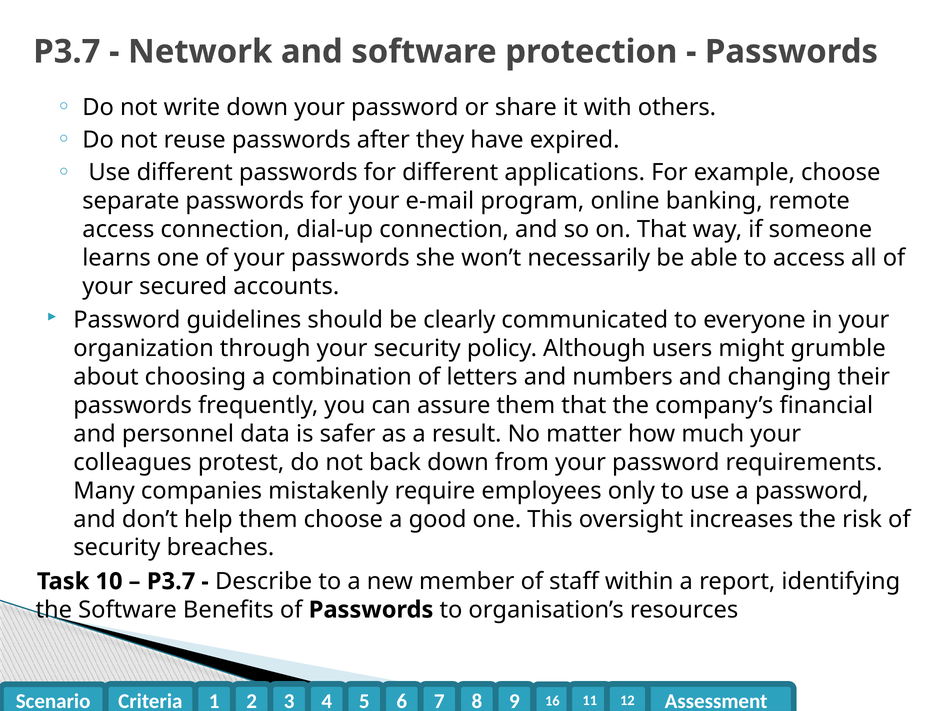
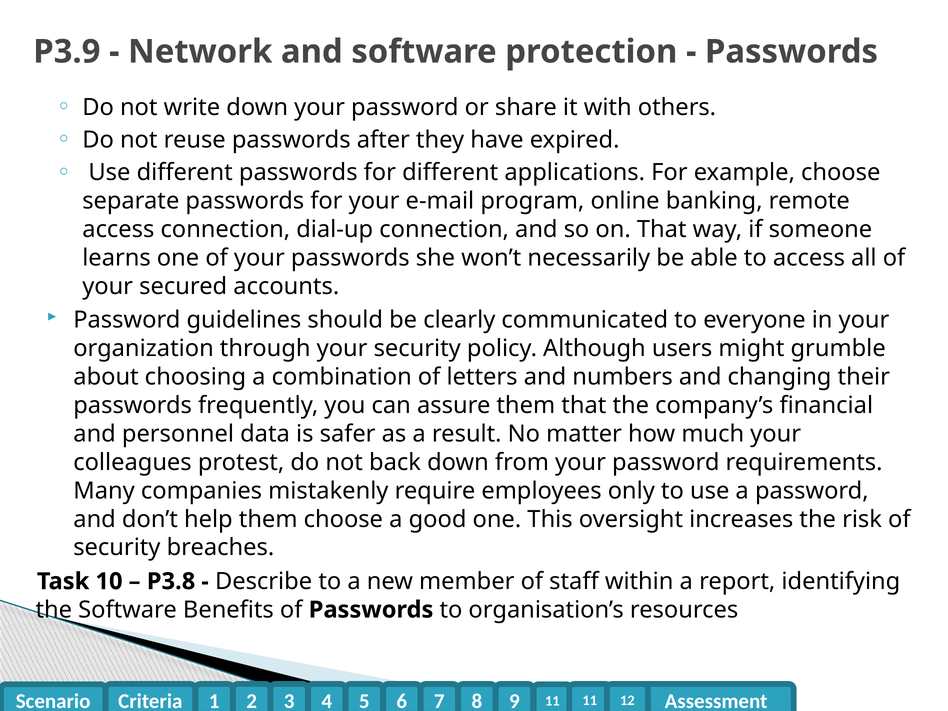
P3.7 at (67, 52): P3.7 -> P3.9
P3.7 at (171, 581): P3.7 -> P3.8
16 at (552, 701): 16 -> 11
